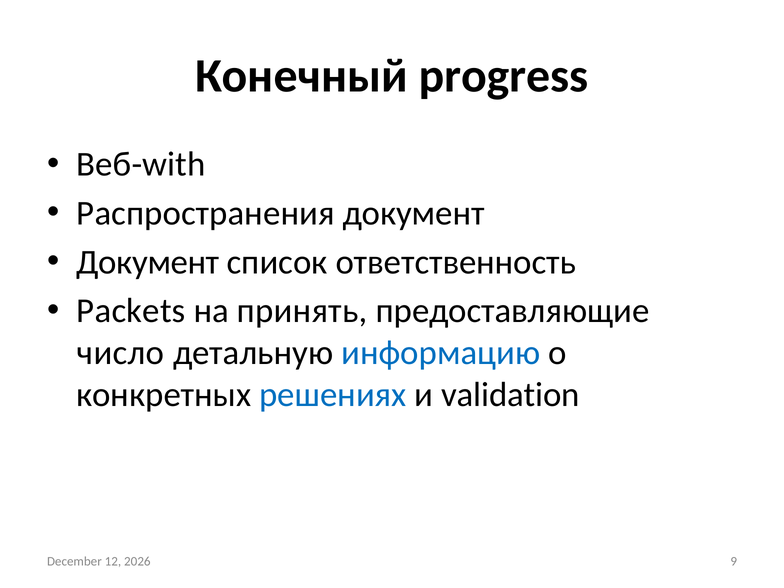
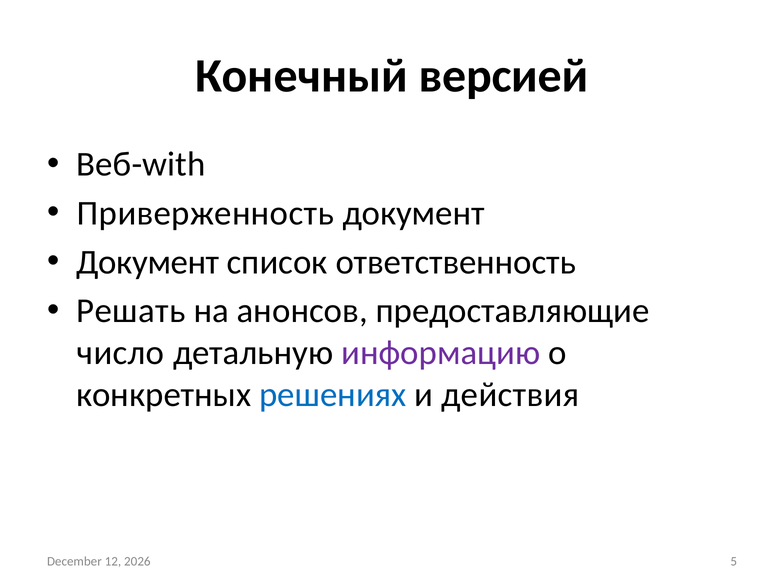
progress: progress -> версией
Распространения: Распространения -> Приверженность
Packets: Packets -> Решать
принять: принять -> анонсов
информацию colour: blue -> purple
validation: validation -> действия
9: 9 -> 5
